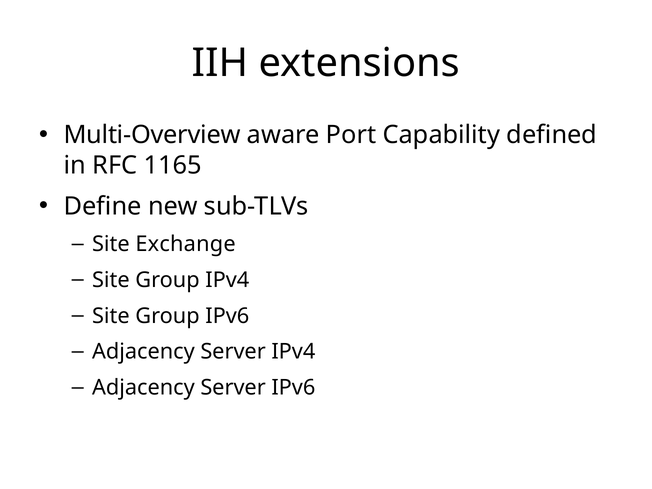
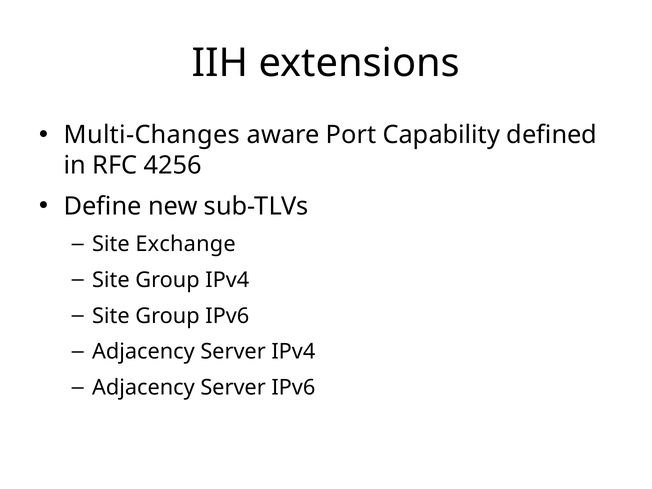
Multi-Overview: Multi-Overview -> Multi-Changes
1165: 1165 -> 4256
